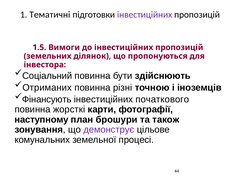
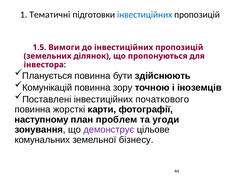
інвестиційних at (145, 15) colour: purple -> blue
Соціальний: Соціальний -> Планується
Отриманих: Отриманих -> Комунікацій
різні: різні -> зору
Фінансують: Фінансують -> Поставлені
брошури: брошури -> проблем
також: також -> угоди
процесі: процесі -> бізнесу
